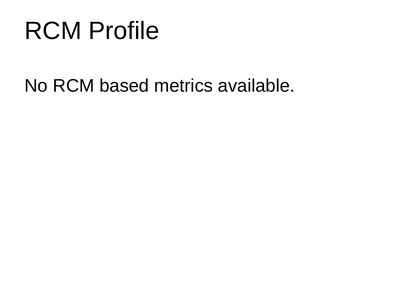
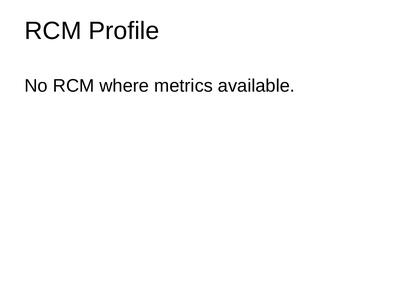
based: based -> where
